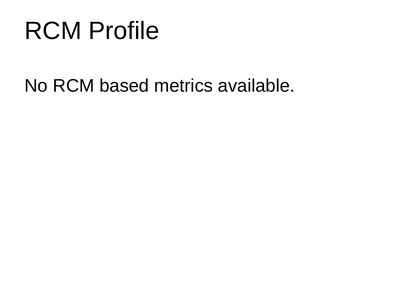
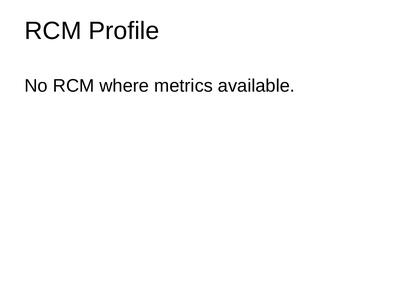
based: based -> where
